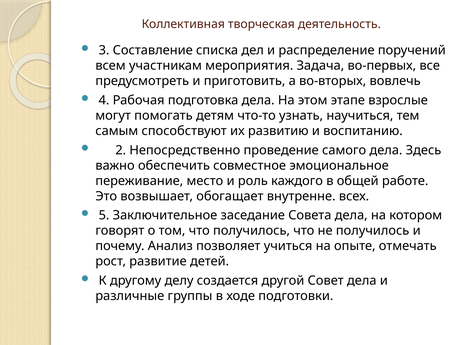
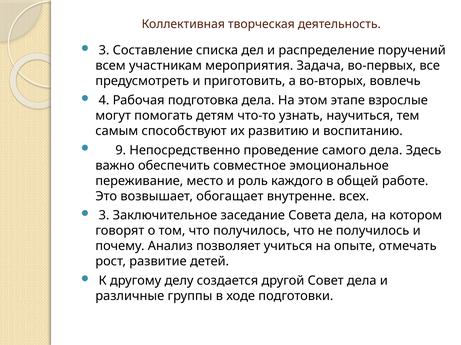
2: 2 -> 9
5 at (104, 216): 5 -> 3
